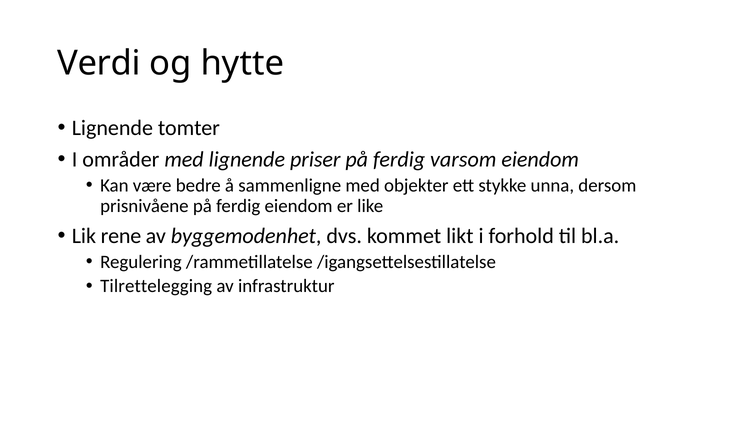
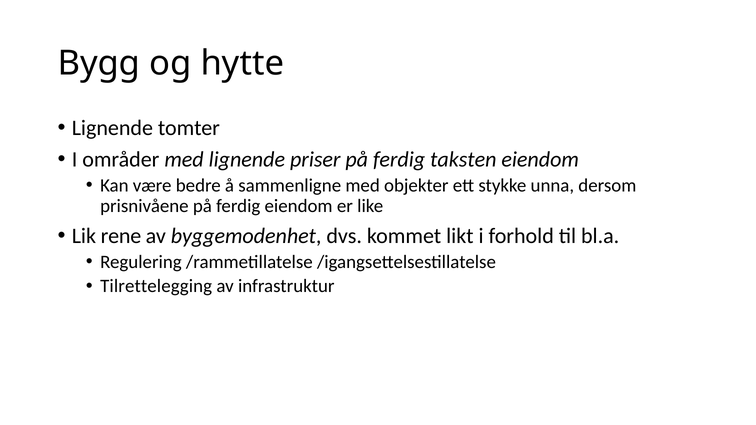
Verdi: Verdi -> Bygg
varsom: varsom -> taksten
